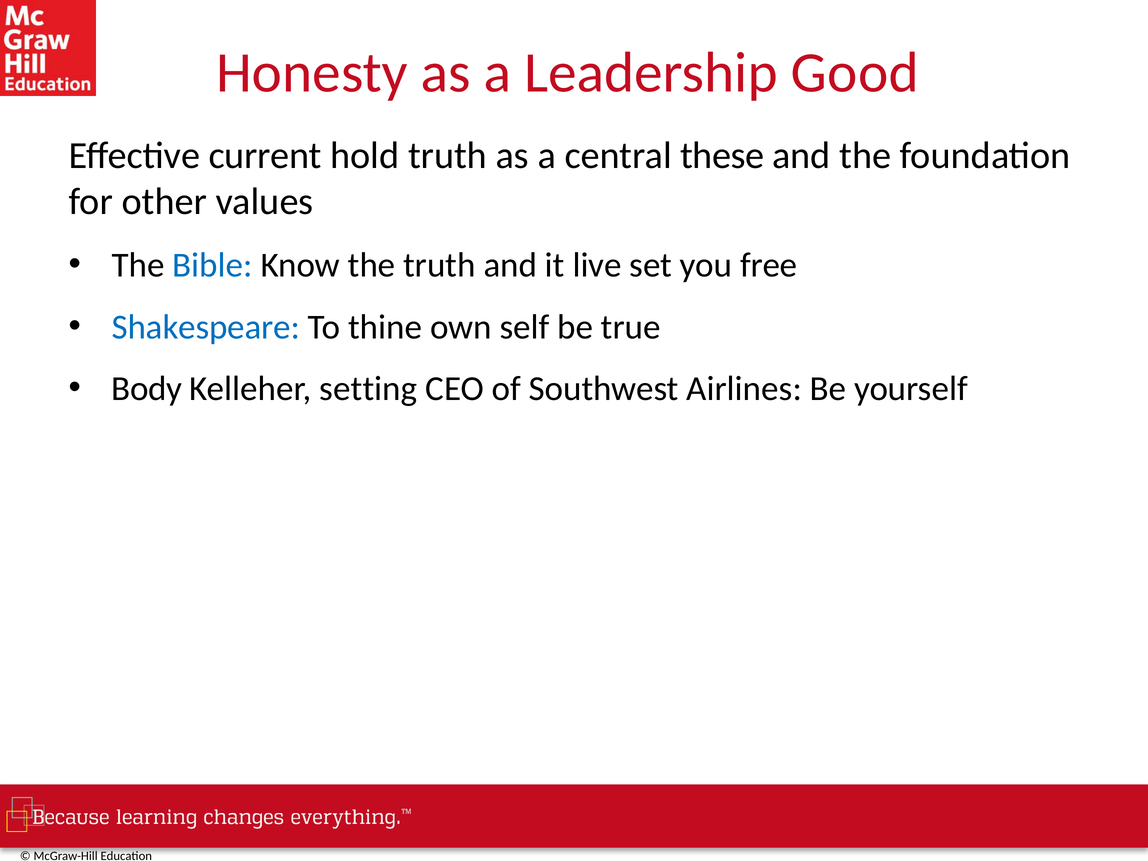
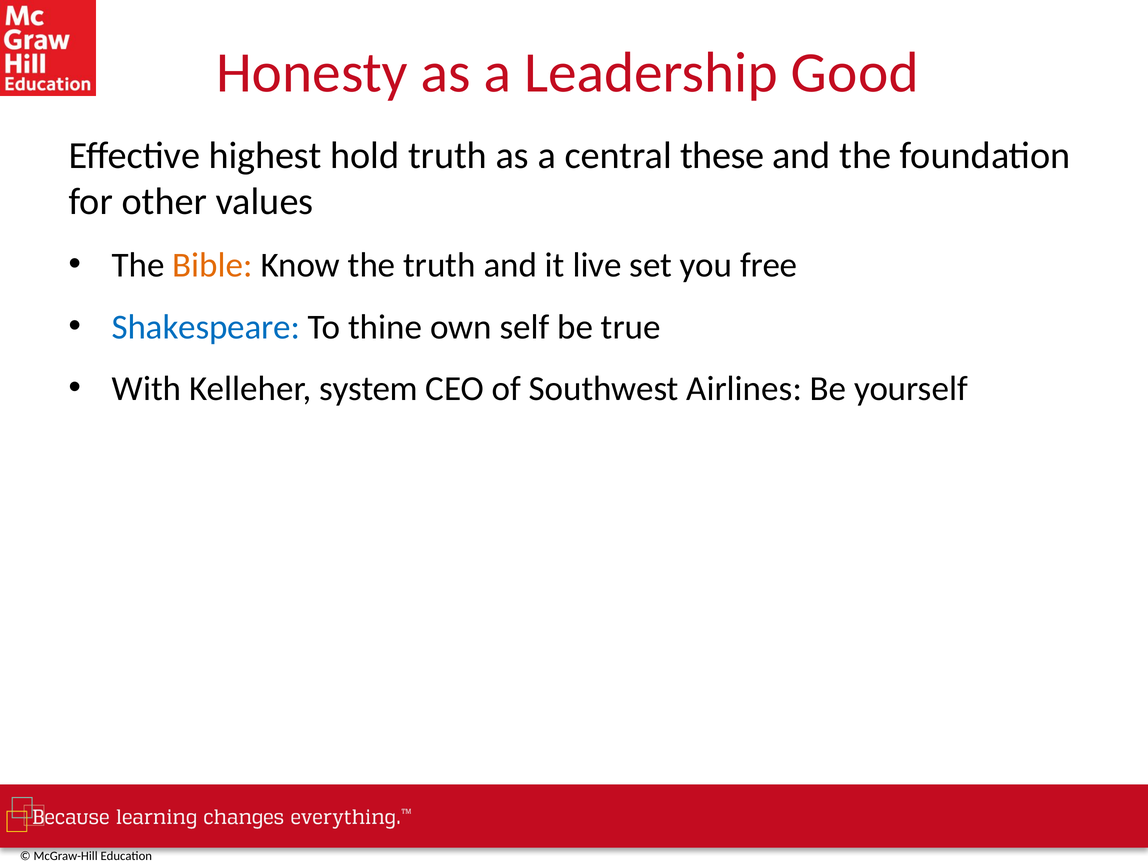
current: current -> highest
Bible colour: blue -> orange
Body: Body -> With
setting: setting -> system
